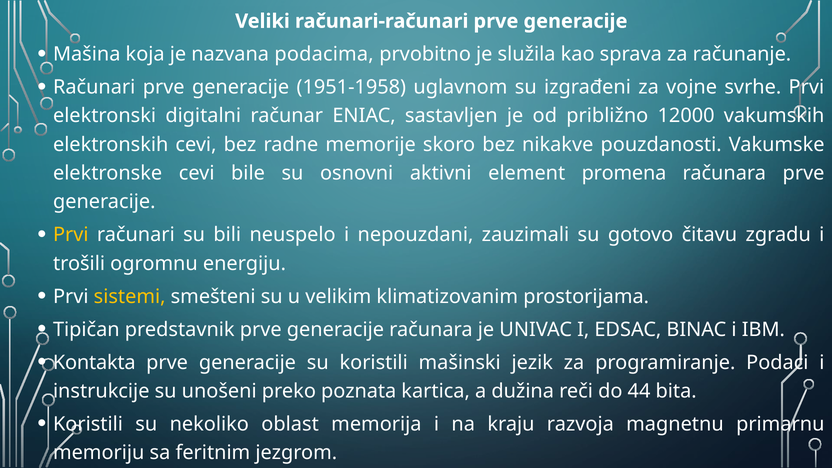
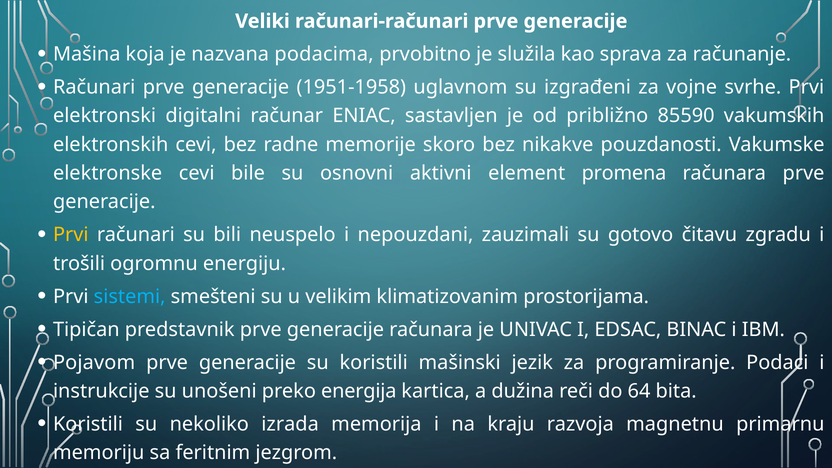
12000: 12000 -> 85590
sistemi colour: yellow -> light blue
Kontakta: Kontakta -> Pojavom
poznata: poznata -> energija
44: 44 -> 64
oblast: oblast -> izrada
